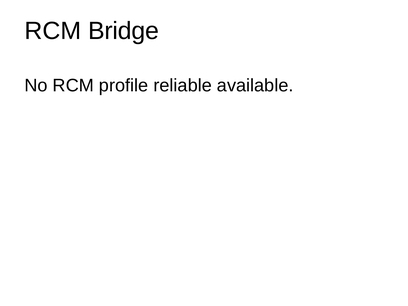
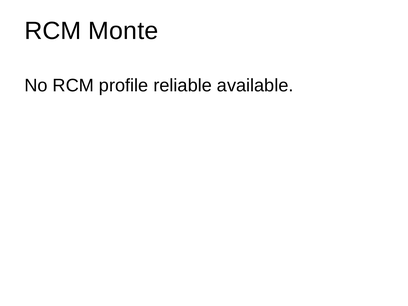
Bridge: Bridge -> Monte
